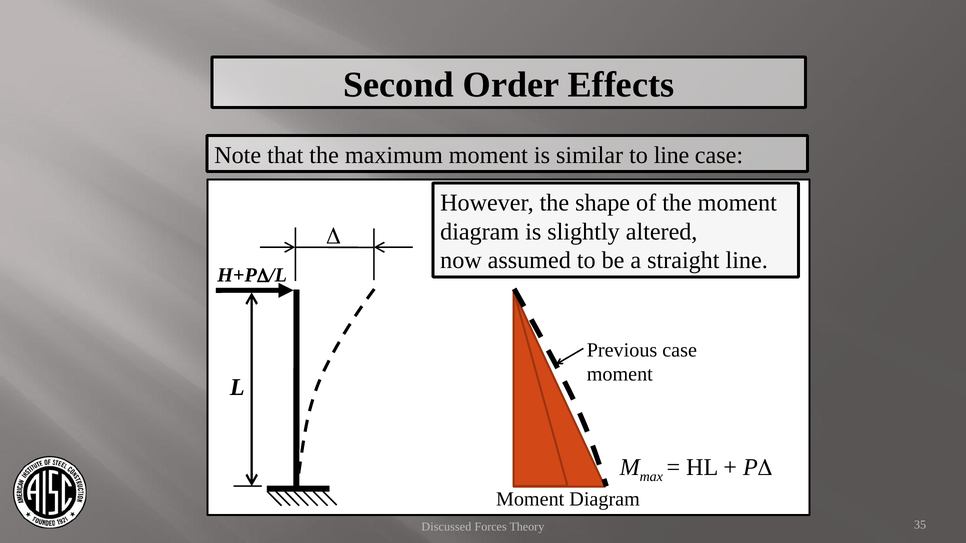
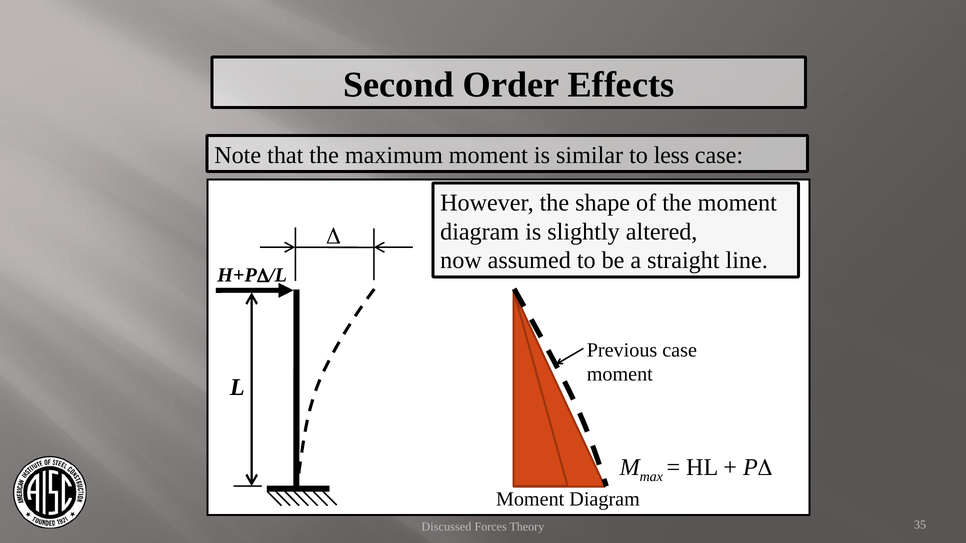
to line: line -> less
